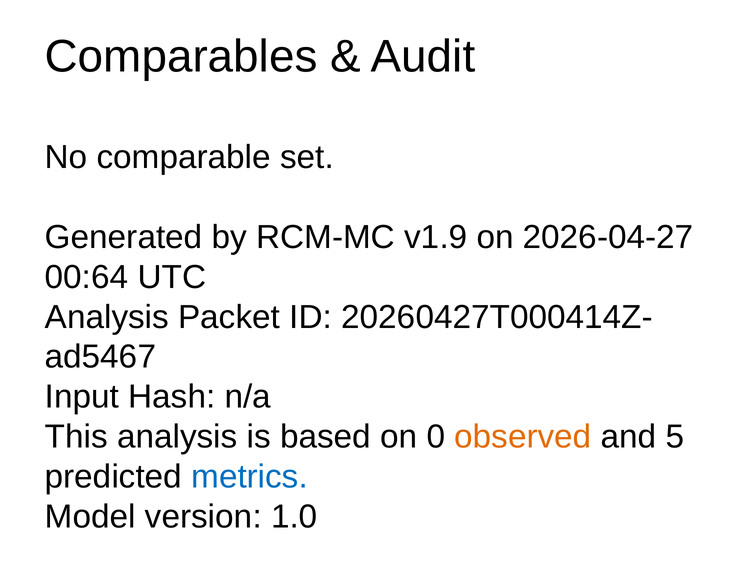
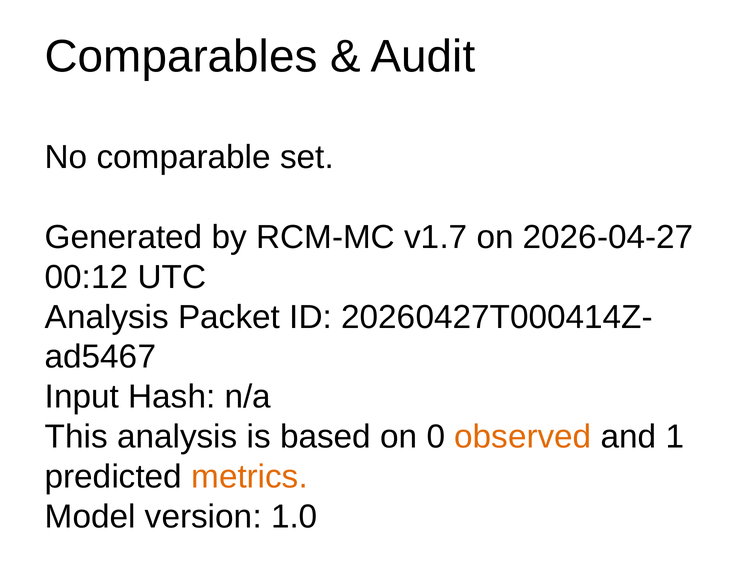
v1.9: v1.9 -> v1.7
00:64: 00:64 -> 00:12
5: 5 -> 1
metrics colour: blue -> orange
